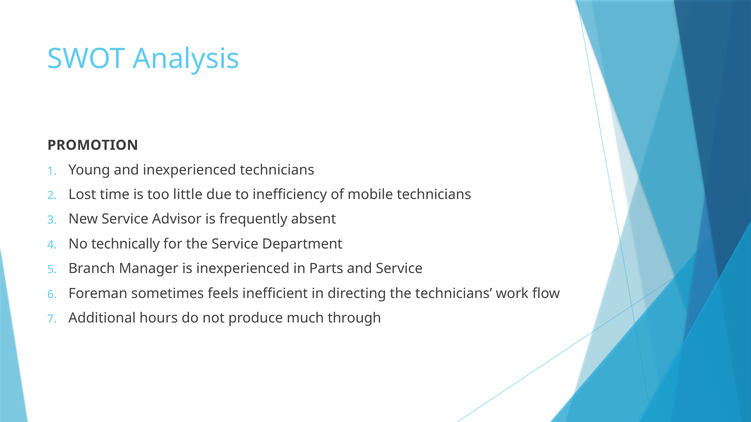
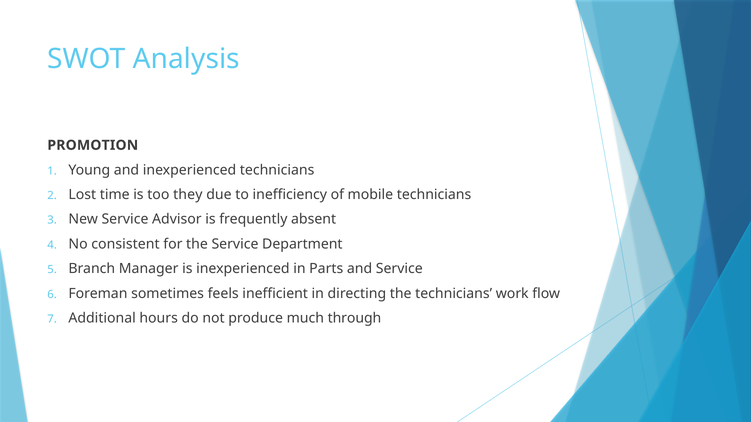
little: little -> they
technically: technically -> consistent
